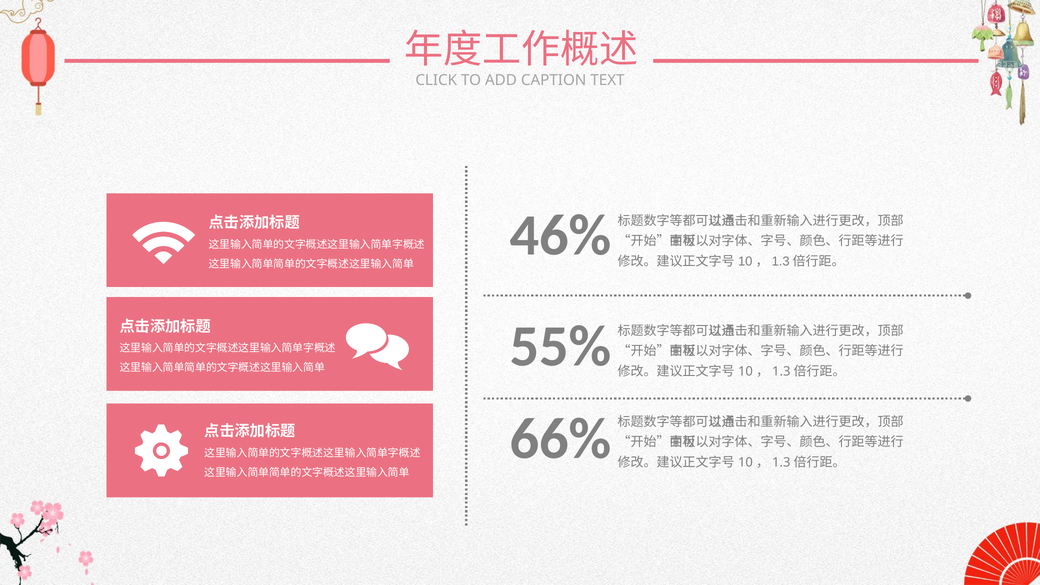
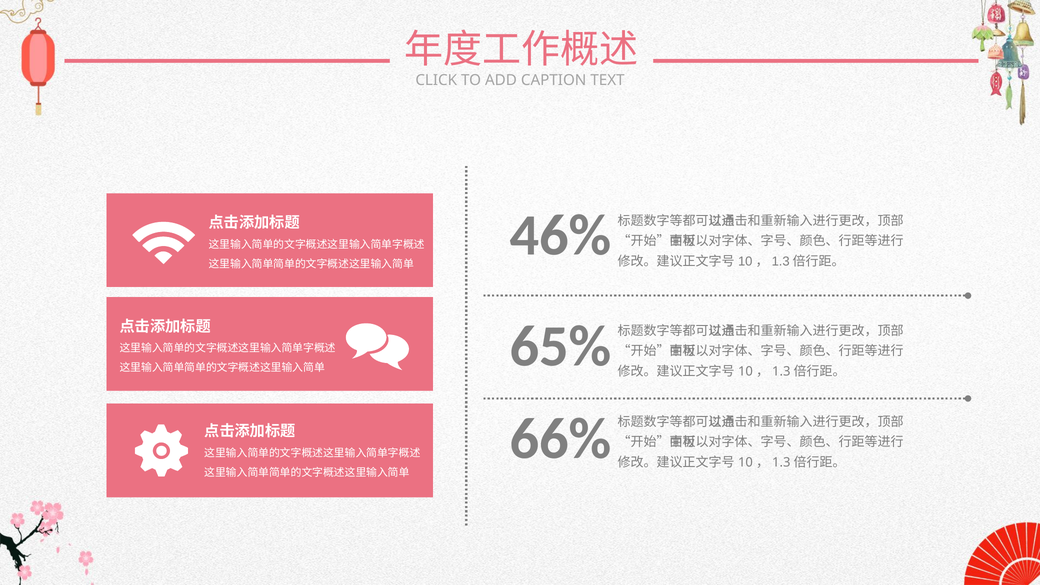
55%: 55% -> 65%
